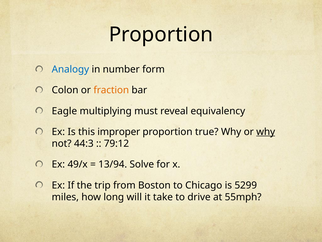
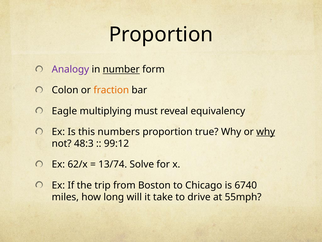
Analogy colour: blue -> purple
number underline: none -> present
improper: improper -> numbers
44:3: 44:3 -> 48:3
79:12: 79:12 -> 99:12
49/x: 49/x -> 62/x
13/94: 13/94 -> 13/74
5299: 5299 -> 6740
